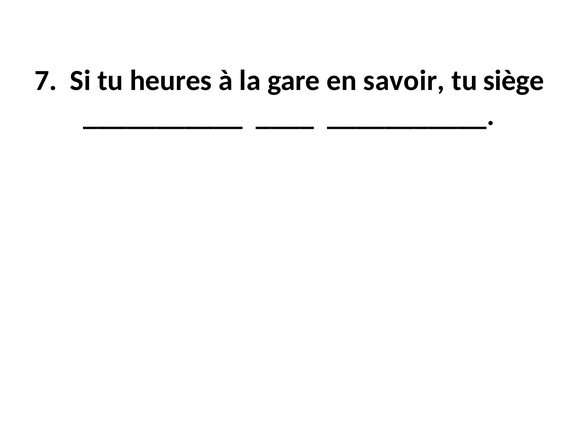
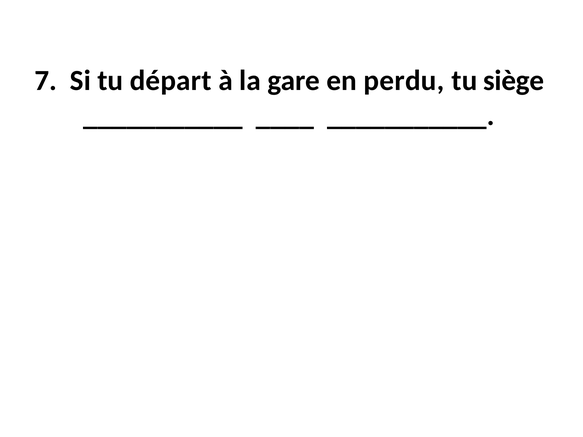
heures: heures -> départ
savoir: savoir -> perdu
